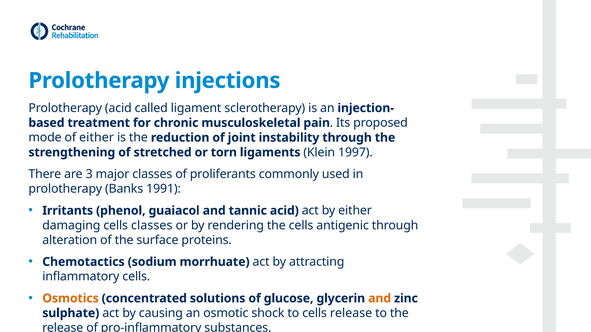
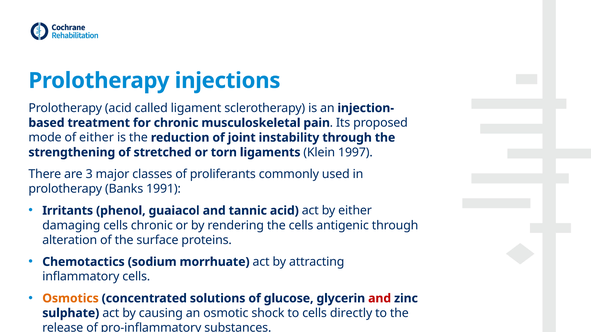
cells classes: classes -> chronic
and at (380, 299) colour: orange -> red
cells release: release -> directly
